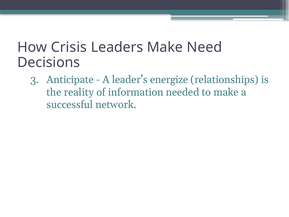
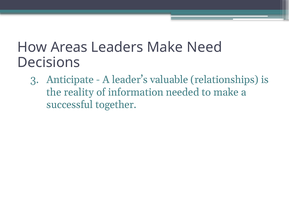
Crisis: Crisis -> Areas
energize: energize -> valuable
network: network -> together
